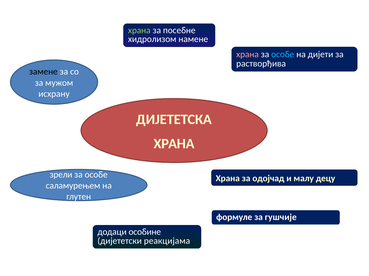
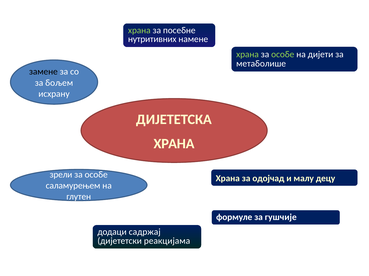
хидролизом: хидролизом -> нутритивних
храна at (248, 54) colour: pink -> light green
особе at (283, 54) colour: light blue -> light green
растворђива: растворђива -> метаболише
мужом: мужом -> бољем
особине: особине -> садржај
